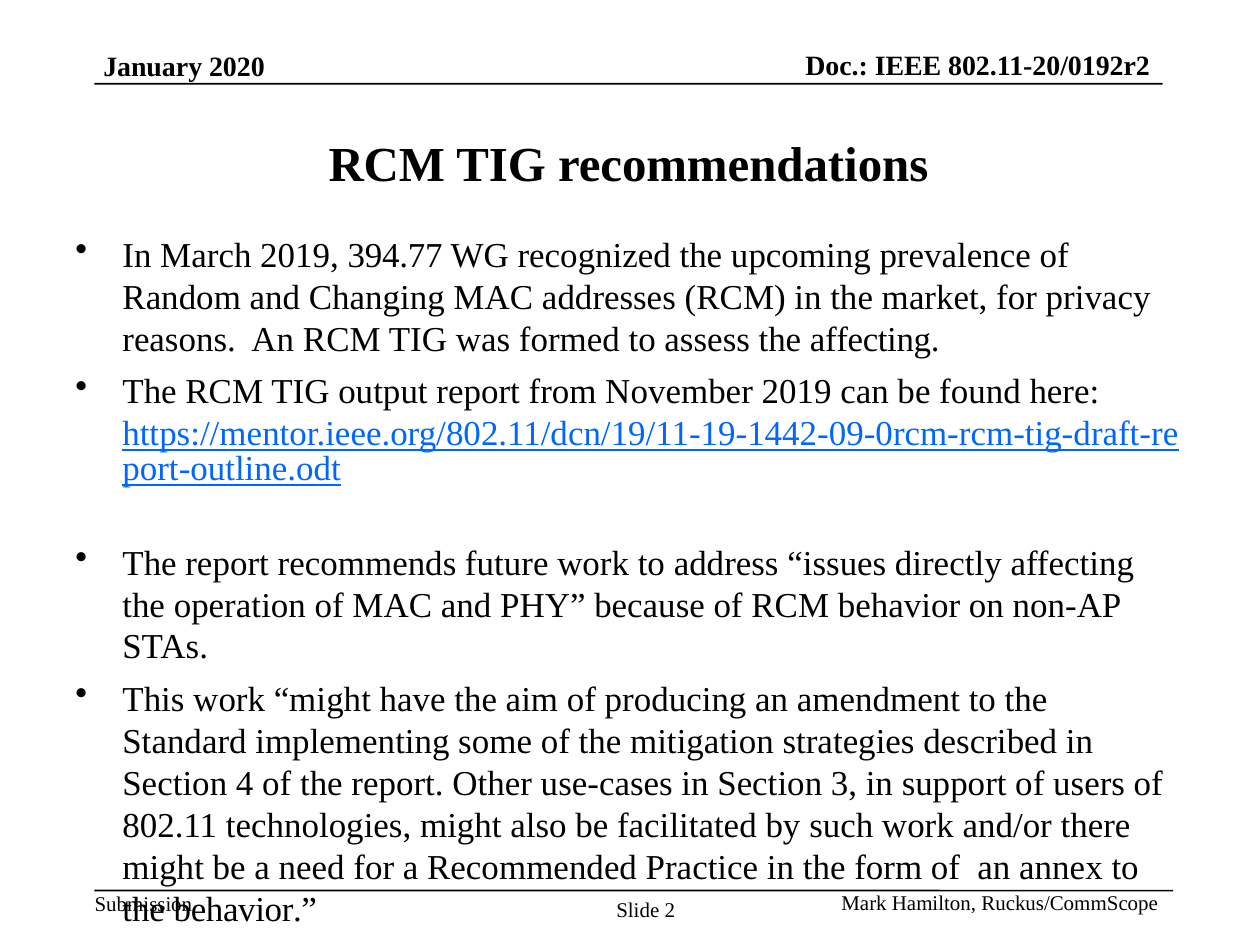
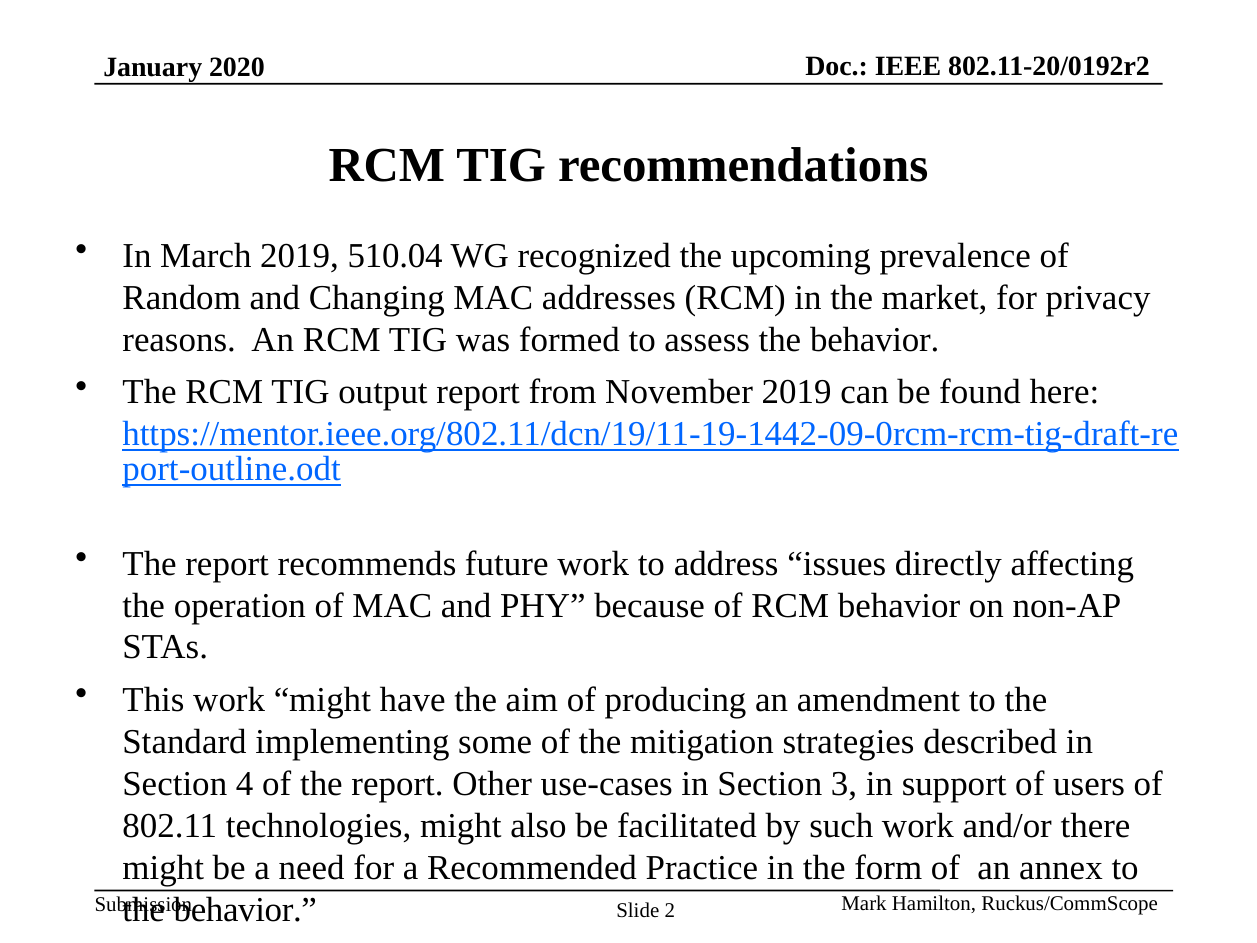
394.77: 394.77 -> 510.04
assess the affecting: affecting -> behavior
